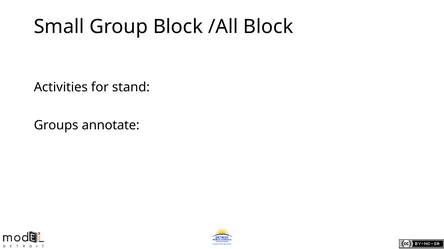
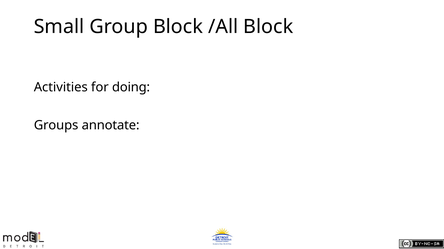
stand: stand -> doing
